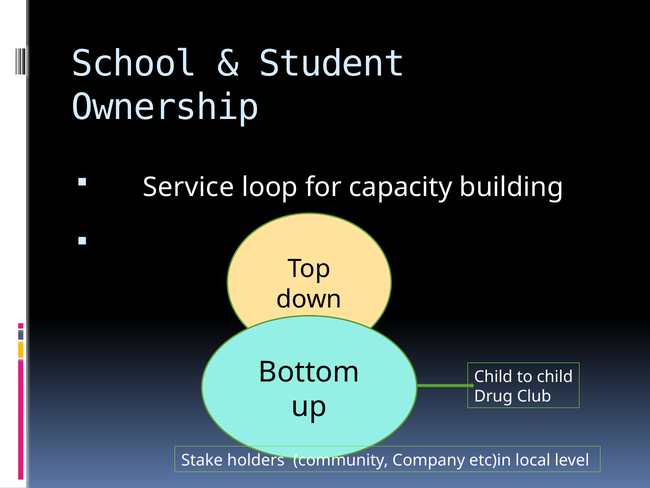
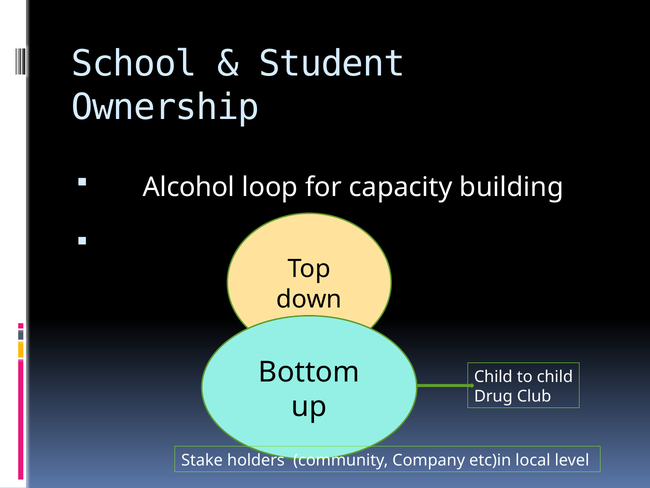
Service: Service -> Alcohol
